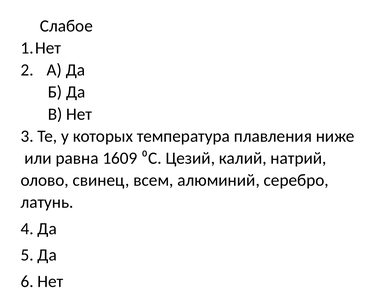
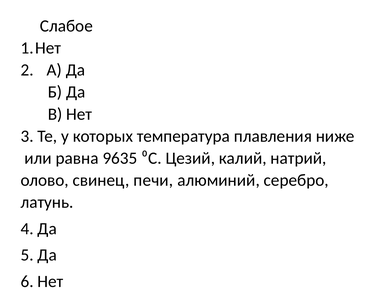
1609: 1609 -> 9635
всем: всем -> печи
